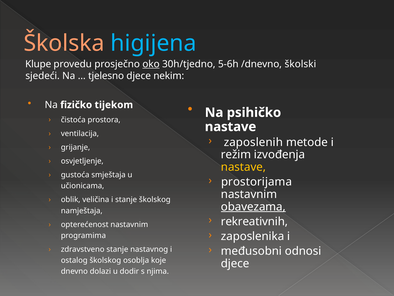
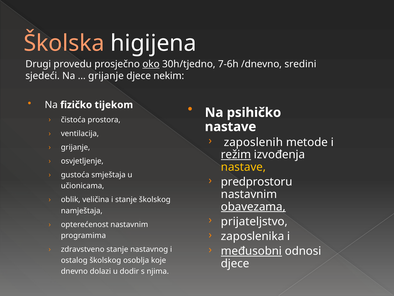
higijena colour: light blue -> white
Klupe: Klupe -> Drugi
5-6h: 5-6h -> 7-6h
školski: školski -> sredini
tjelesno at (106, 76): tjelesno -> grijanje
režim underline: none -> present
prostorijama: prostorijama -> predprostoru
rekreativnih: rekreativnih -> prijateljstvo
međusobni underline: none -> present
